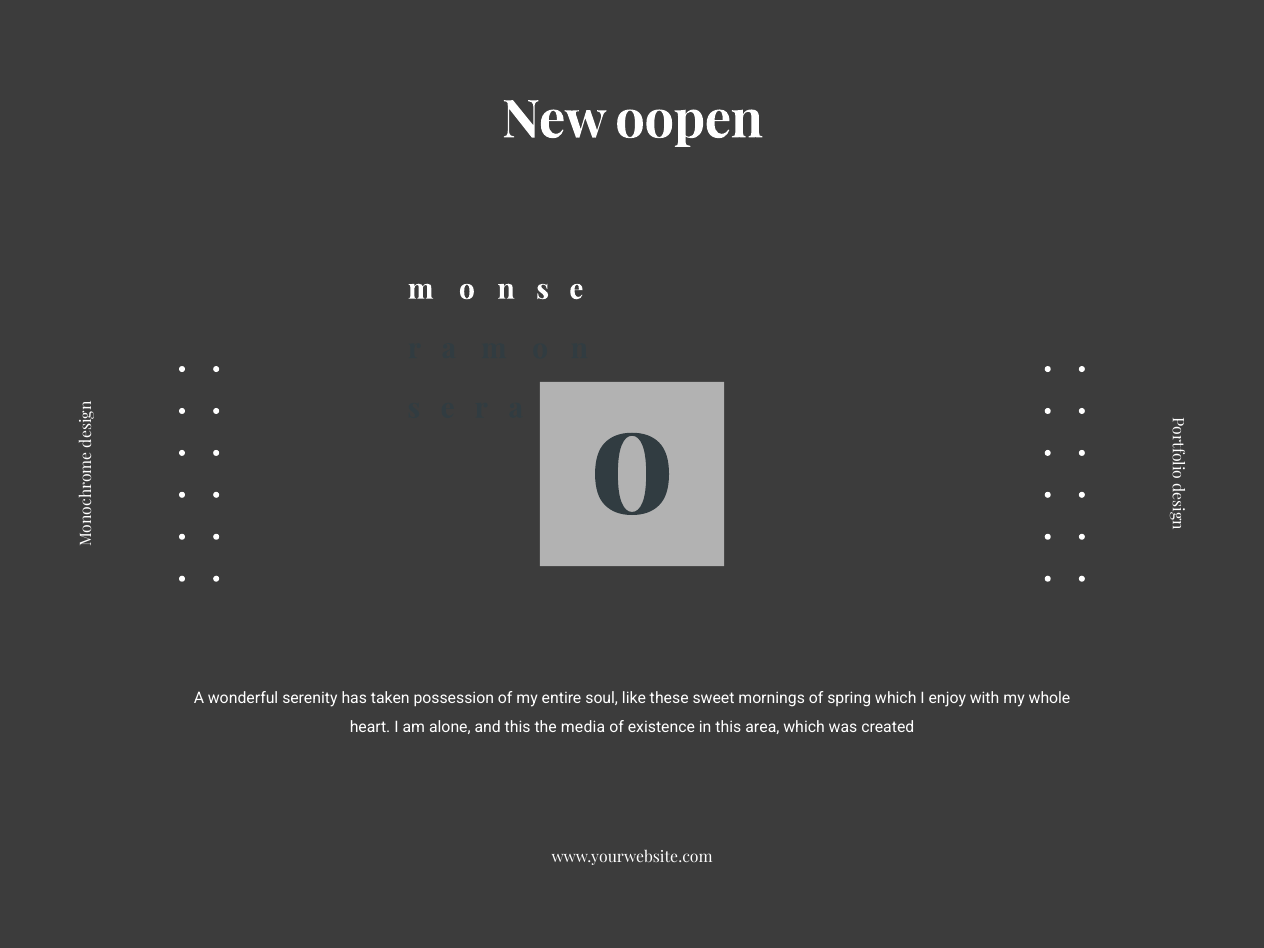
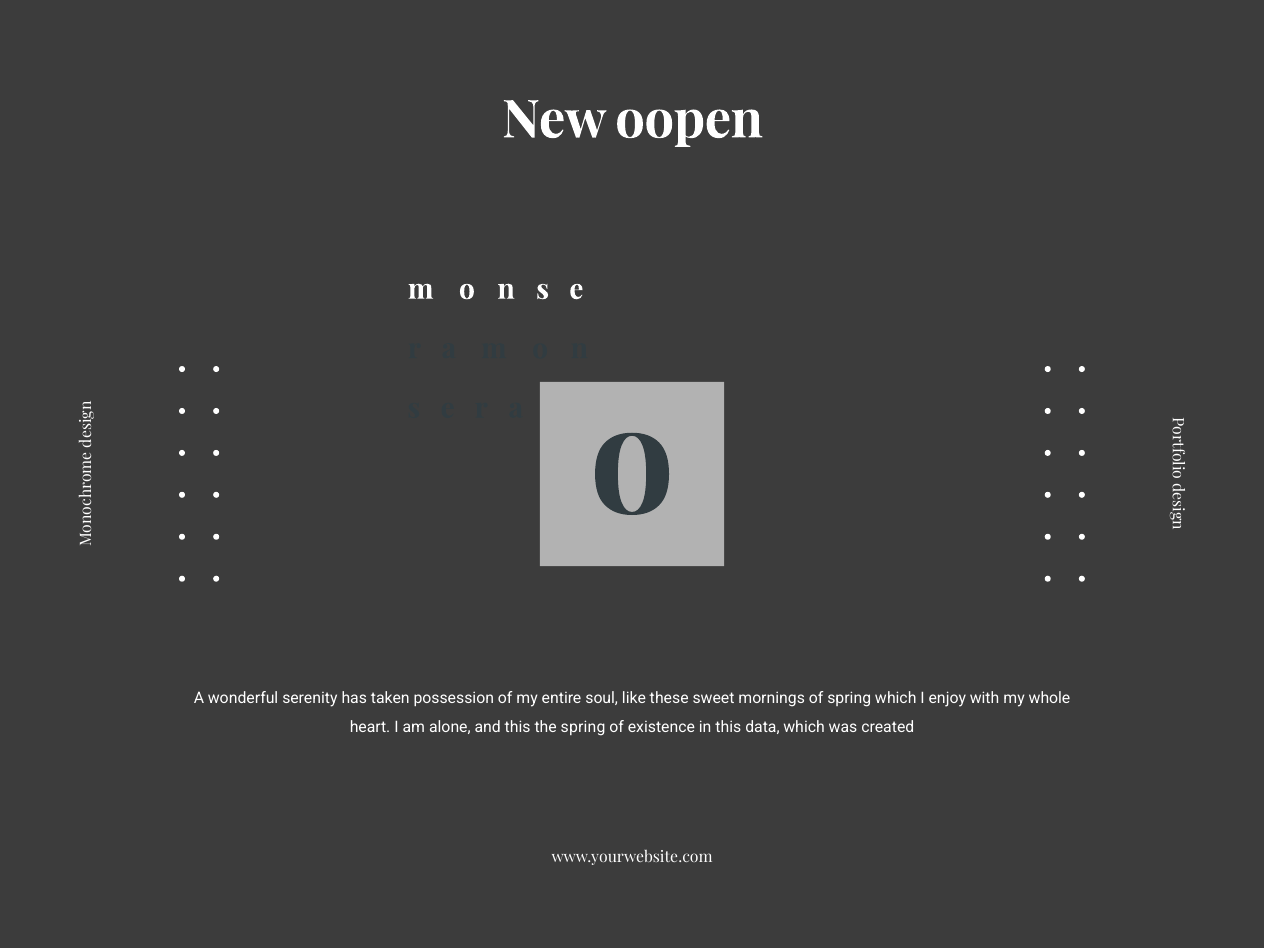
the media: media -> spring
area: area -> data
